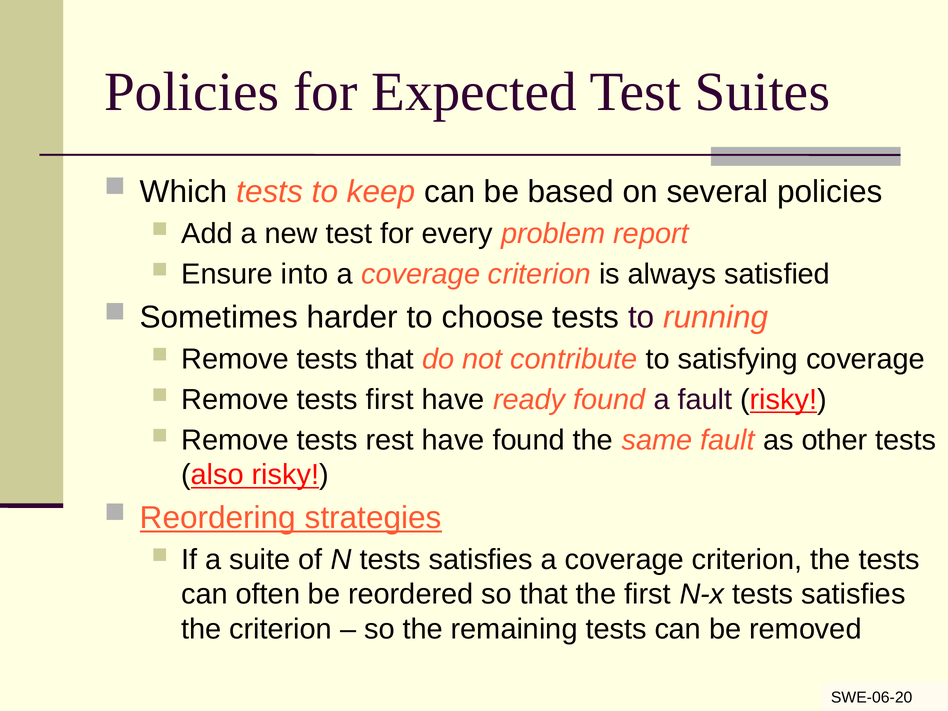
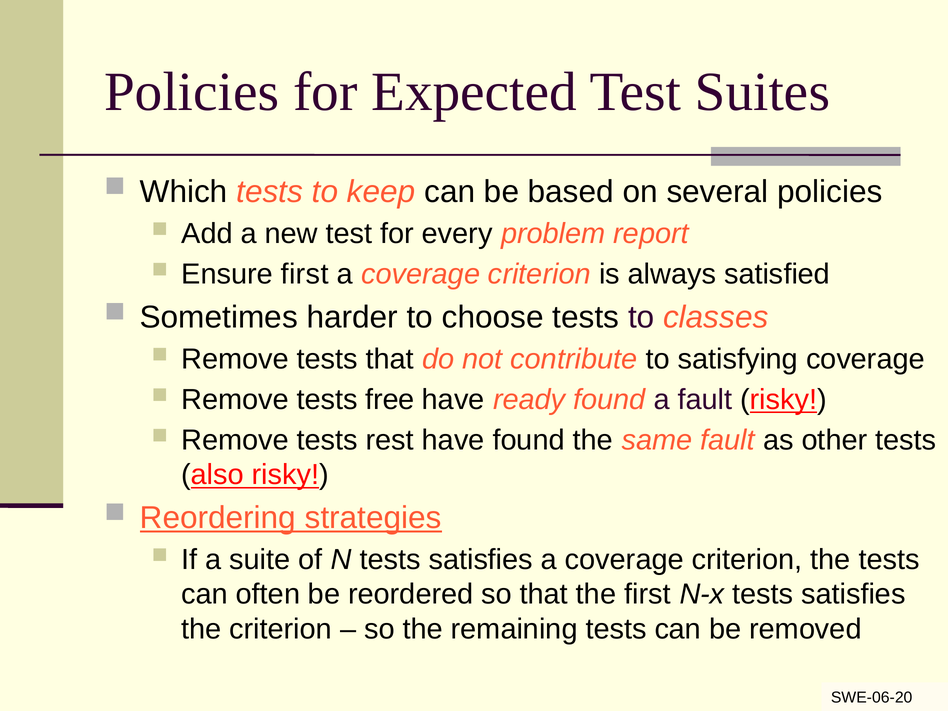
Ensure into: into -> first
running: running -> classes
tests first: first -> free
